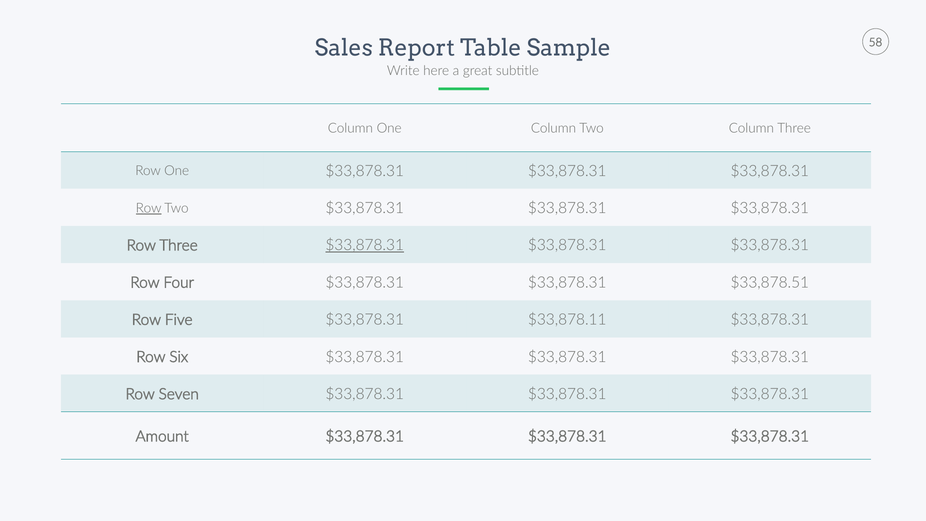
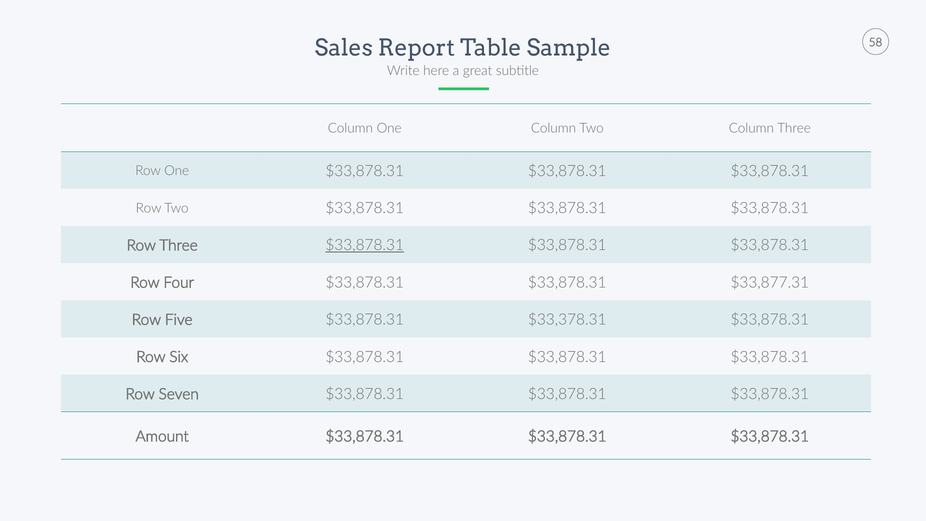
Row at (149, 208) underline: present -> none
$33,878.51: $33,878.51 -> $33,877.31
$33,878.11: $33,878.11 -> $33,378.31
